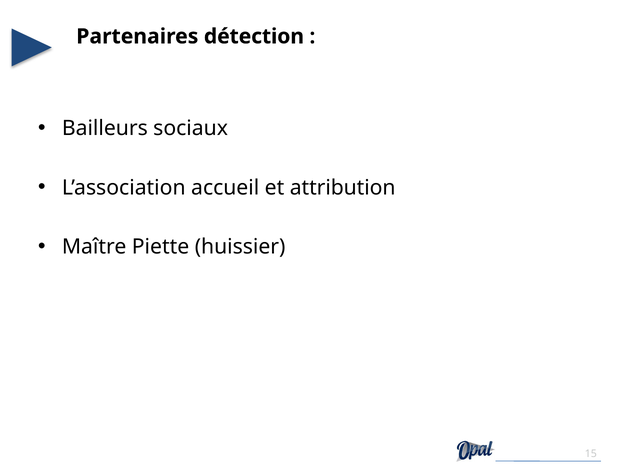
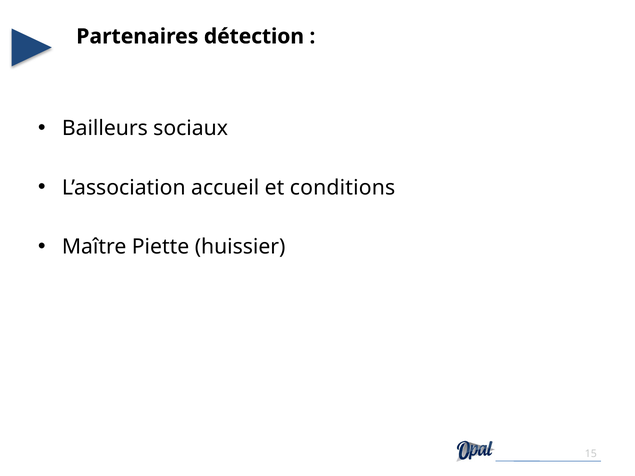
attribution: attribution -> conditions
